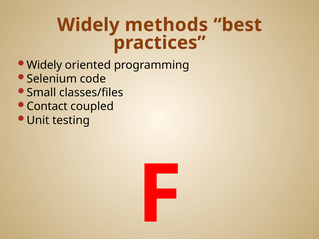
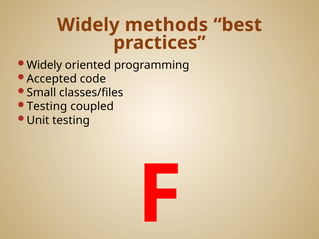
Selenium: Selenium -> Accepted
Contact at (47, 107): Contact -> Testing
